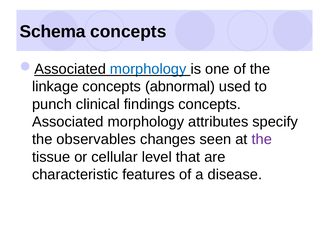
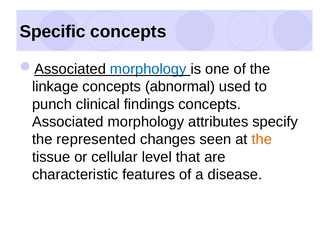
Schema: Schema -> Specific
observables: observables -> represented
the at (262, 139) colour: purple -> orange
